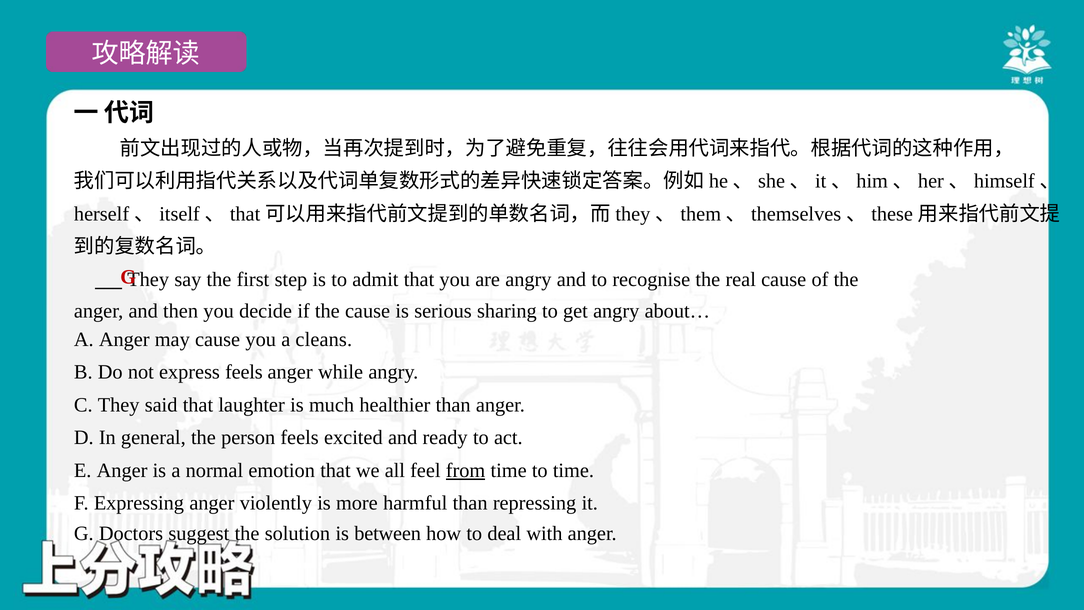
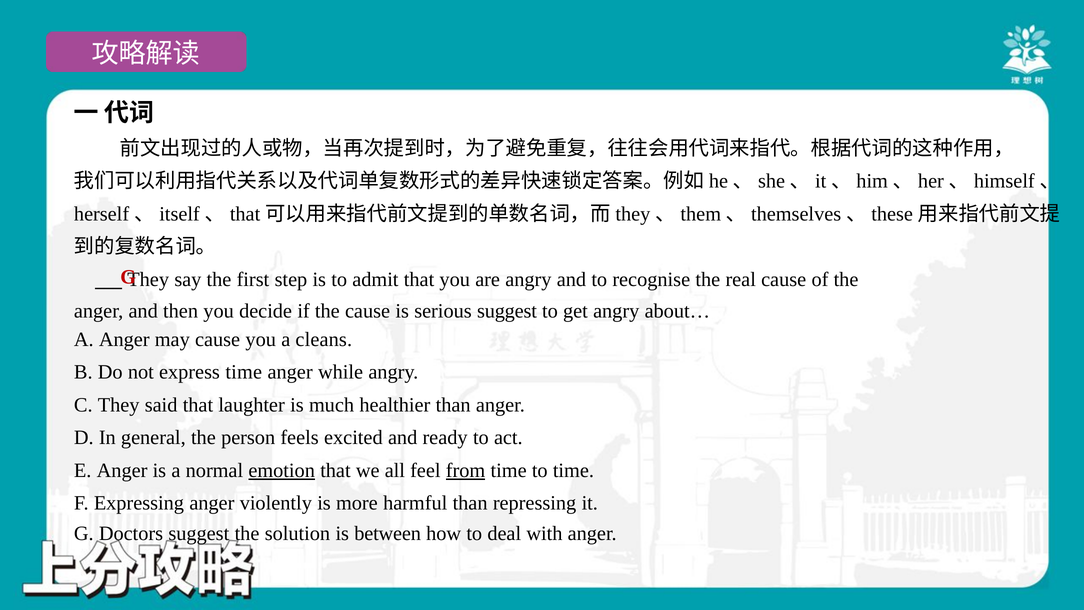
serious sharing: sharing -> suggest
express feels: feels -> time
emotion underline: none -> present
